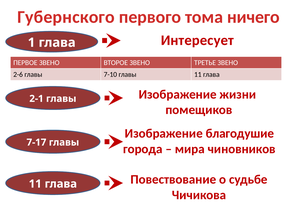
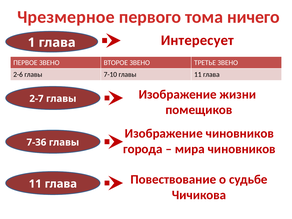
Губернского: Губернского -> Чрезмерное
2-1: 2-1 -> 2-7
Изображение благодушие: благодушие -> чиновников
7-17: 7-17 -> 7-36
